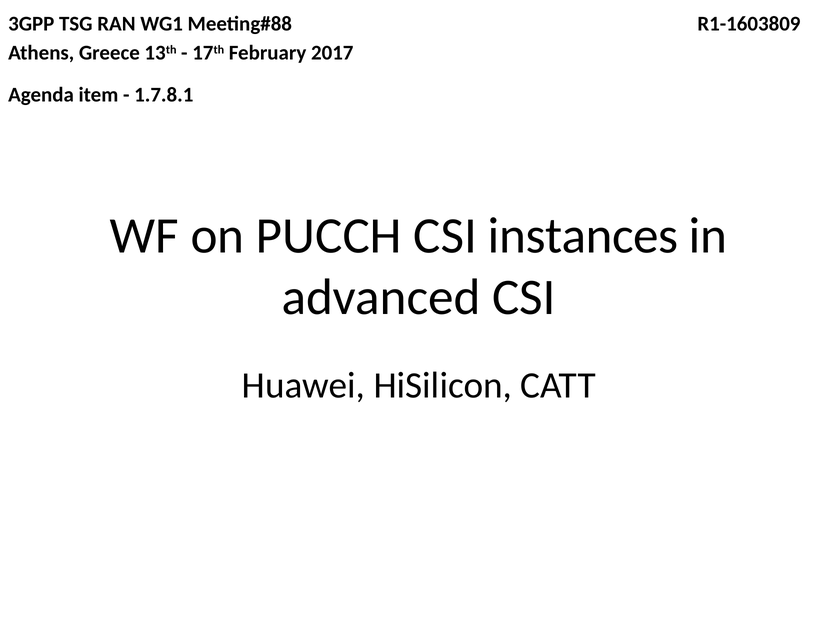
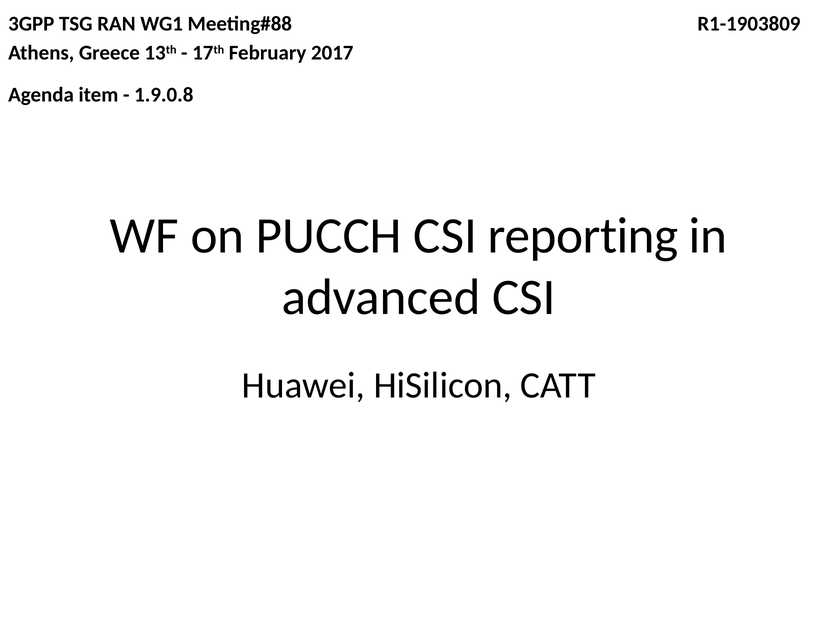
R1-1603809: R1-1603809 -> R1-1903809
1.7.8.1: 1.7.8.1 -> 1.9.0.8
instances: instances -> reporting
